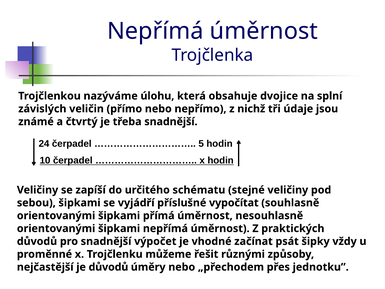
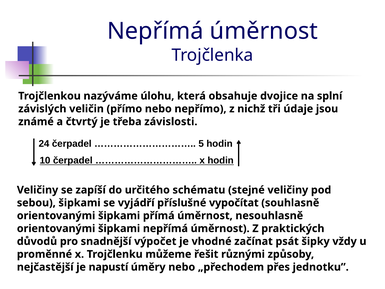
třeba snadnější: snadnější -> závislosti
je důvodů: důvodů -> napustí
